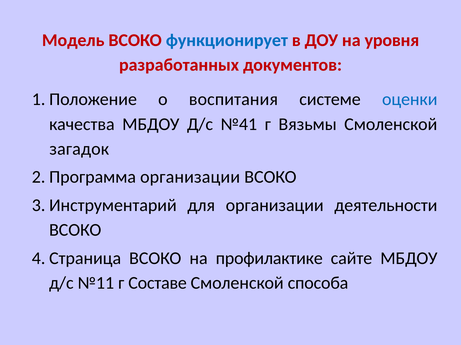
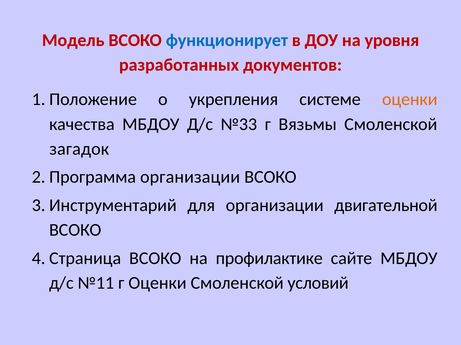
воспитания: воспитания -> укрепления
оценки at (410, 100) colour: blue -> orange
№41: №41 -> №33
деятельности: деятельности -> двигательной
г Составе: Составе -> Оценки
способа: способа -> условий
